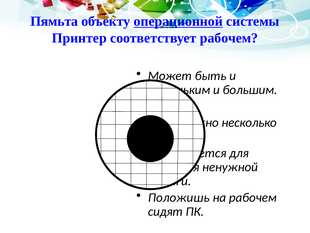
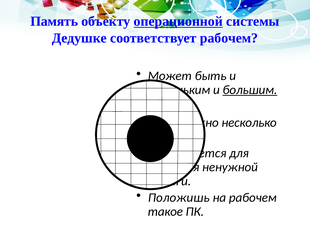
Пямьта: Пямьта -> Память
Принтер: Принтер -> Дедушке
большим underline: none -> present
сидят: сидят -> такое
